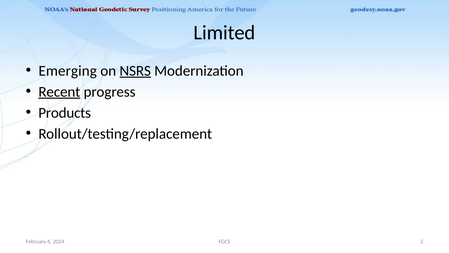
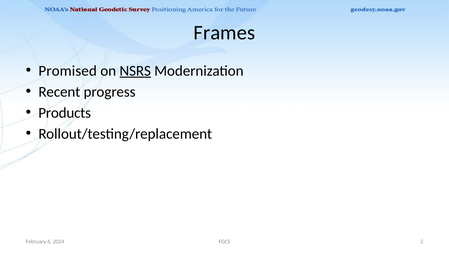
Limited: Limited -> Frames
Emerging: Emerging -> Promised
Recent underline: present -> none
